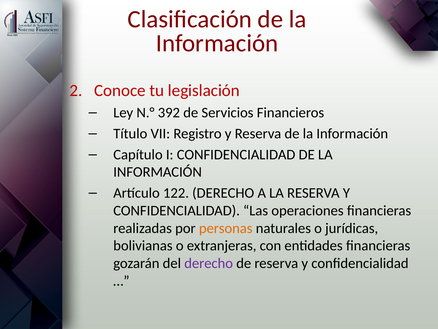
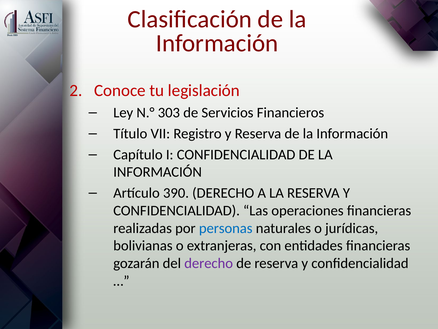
392: 392 -> 303
122: 122 -> 390
personas colour: orange -> blue
